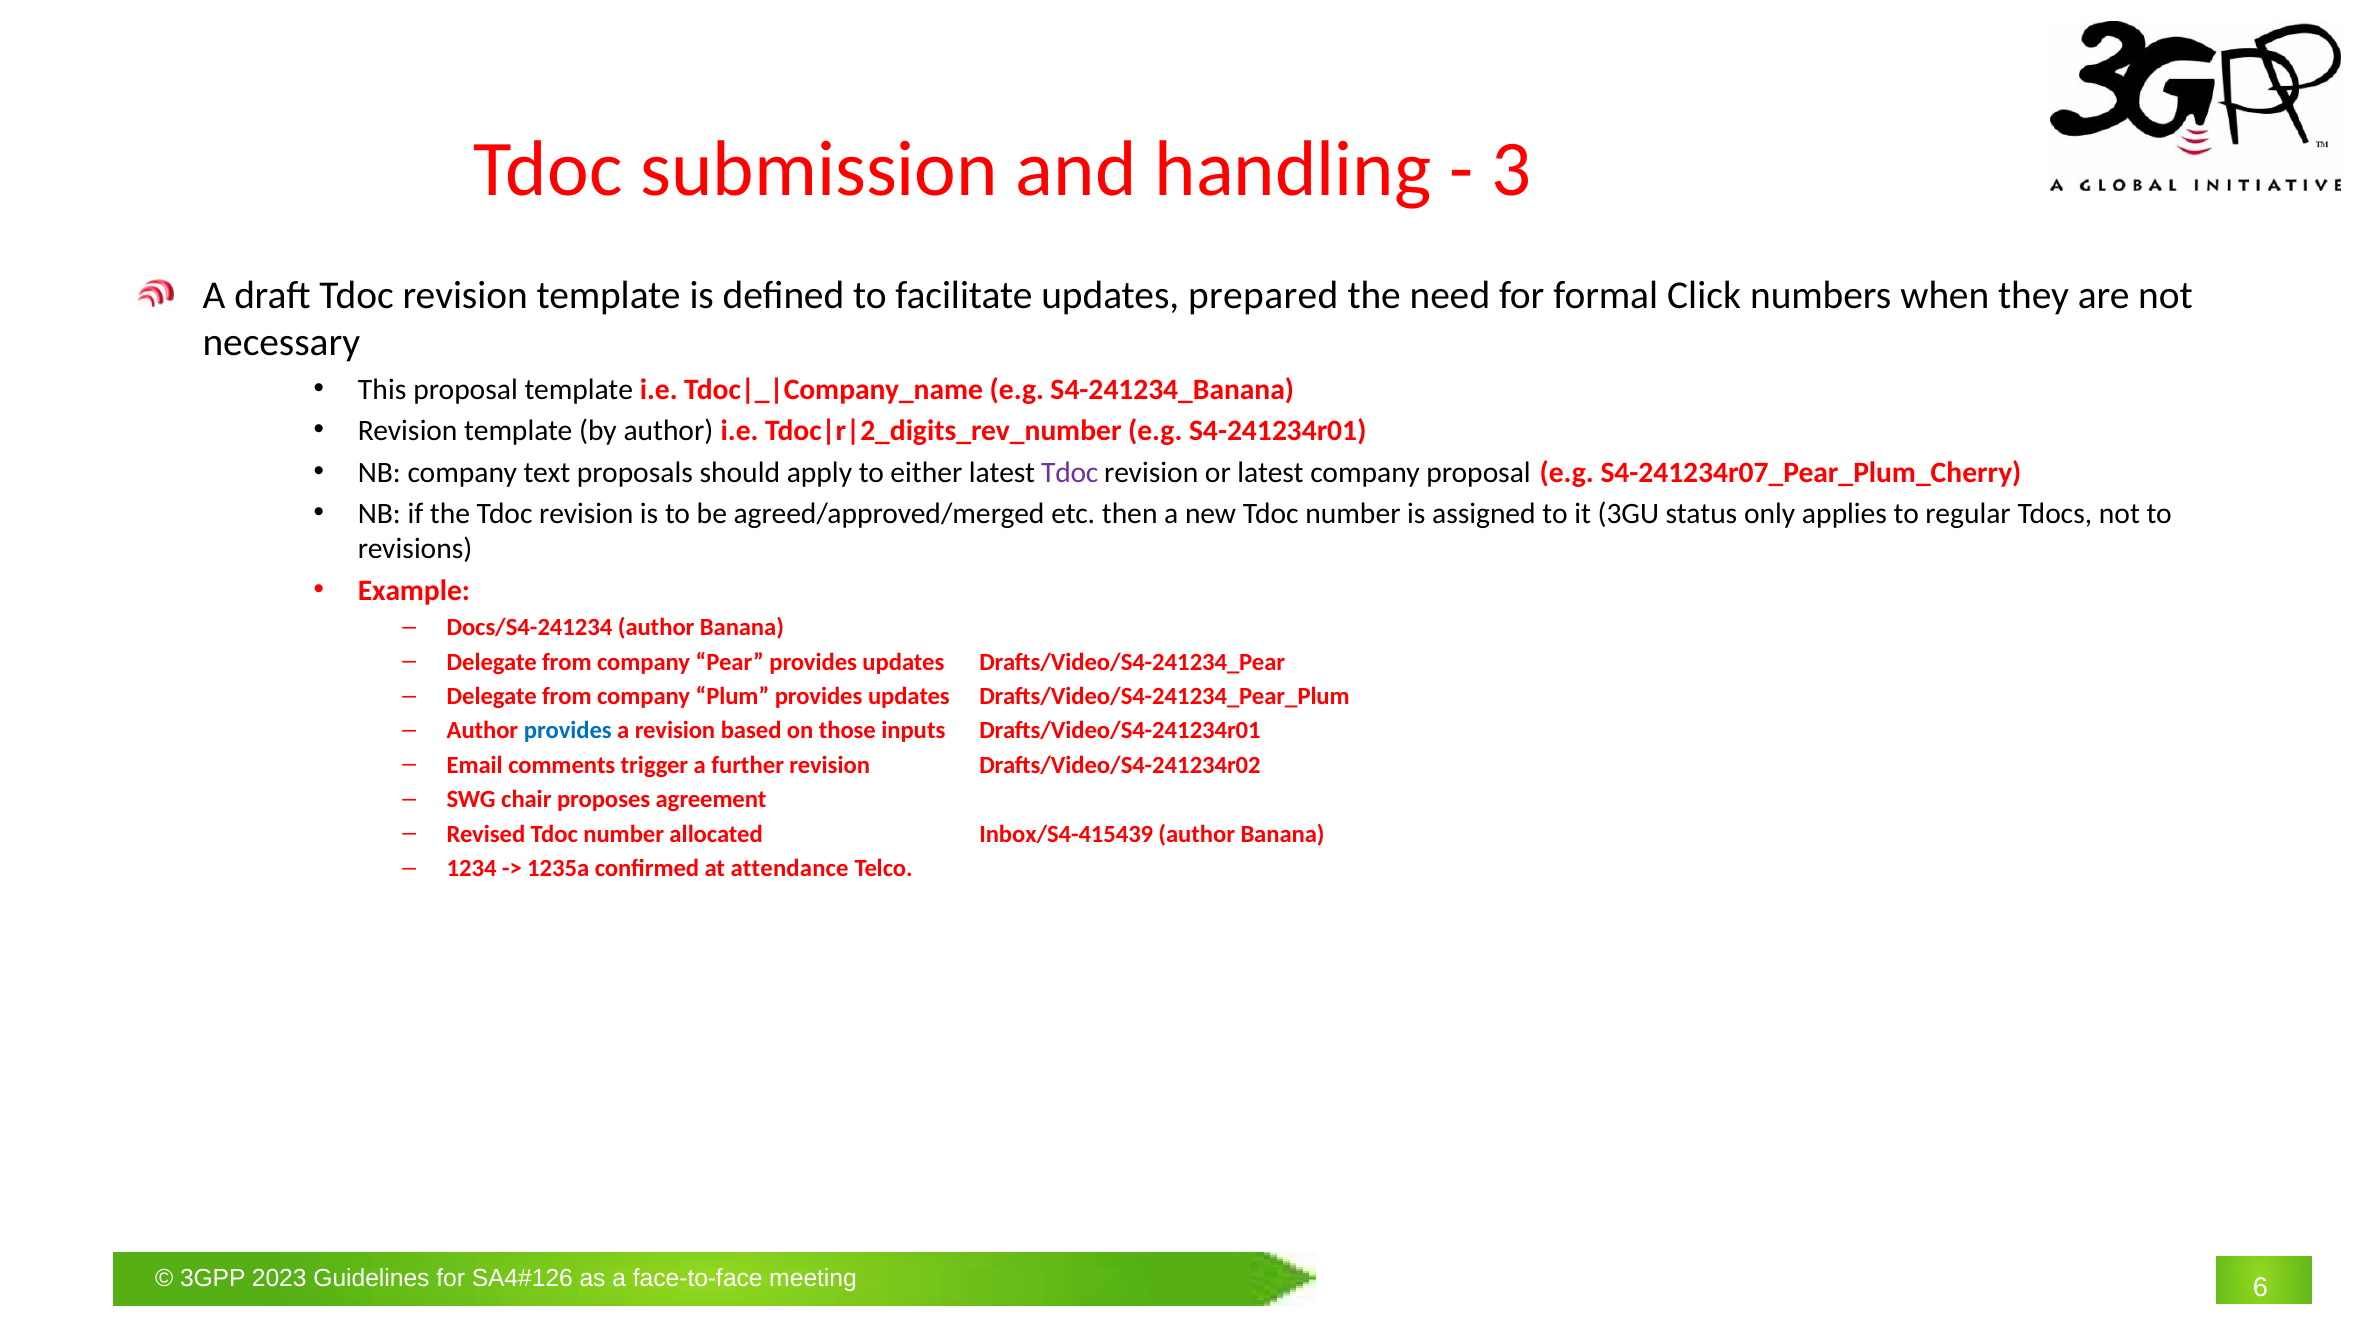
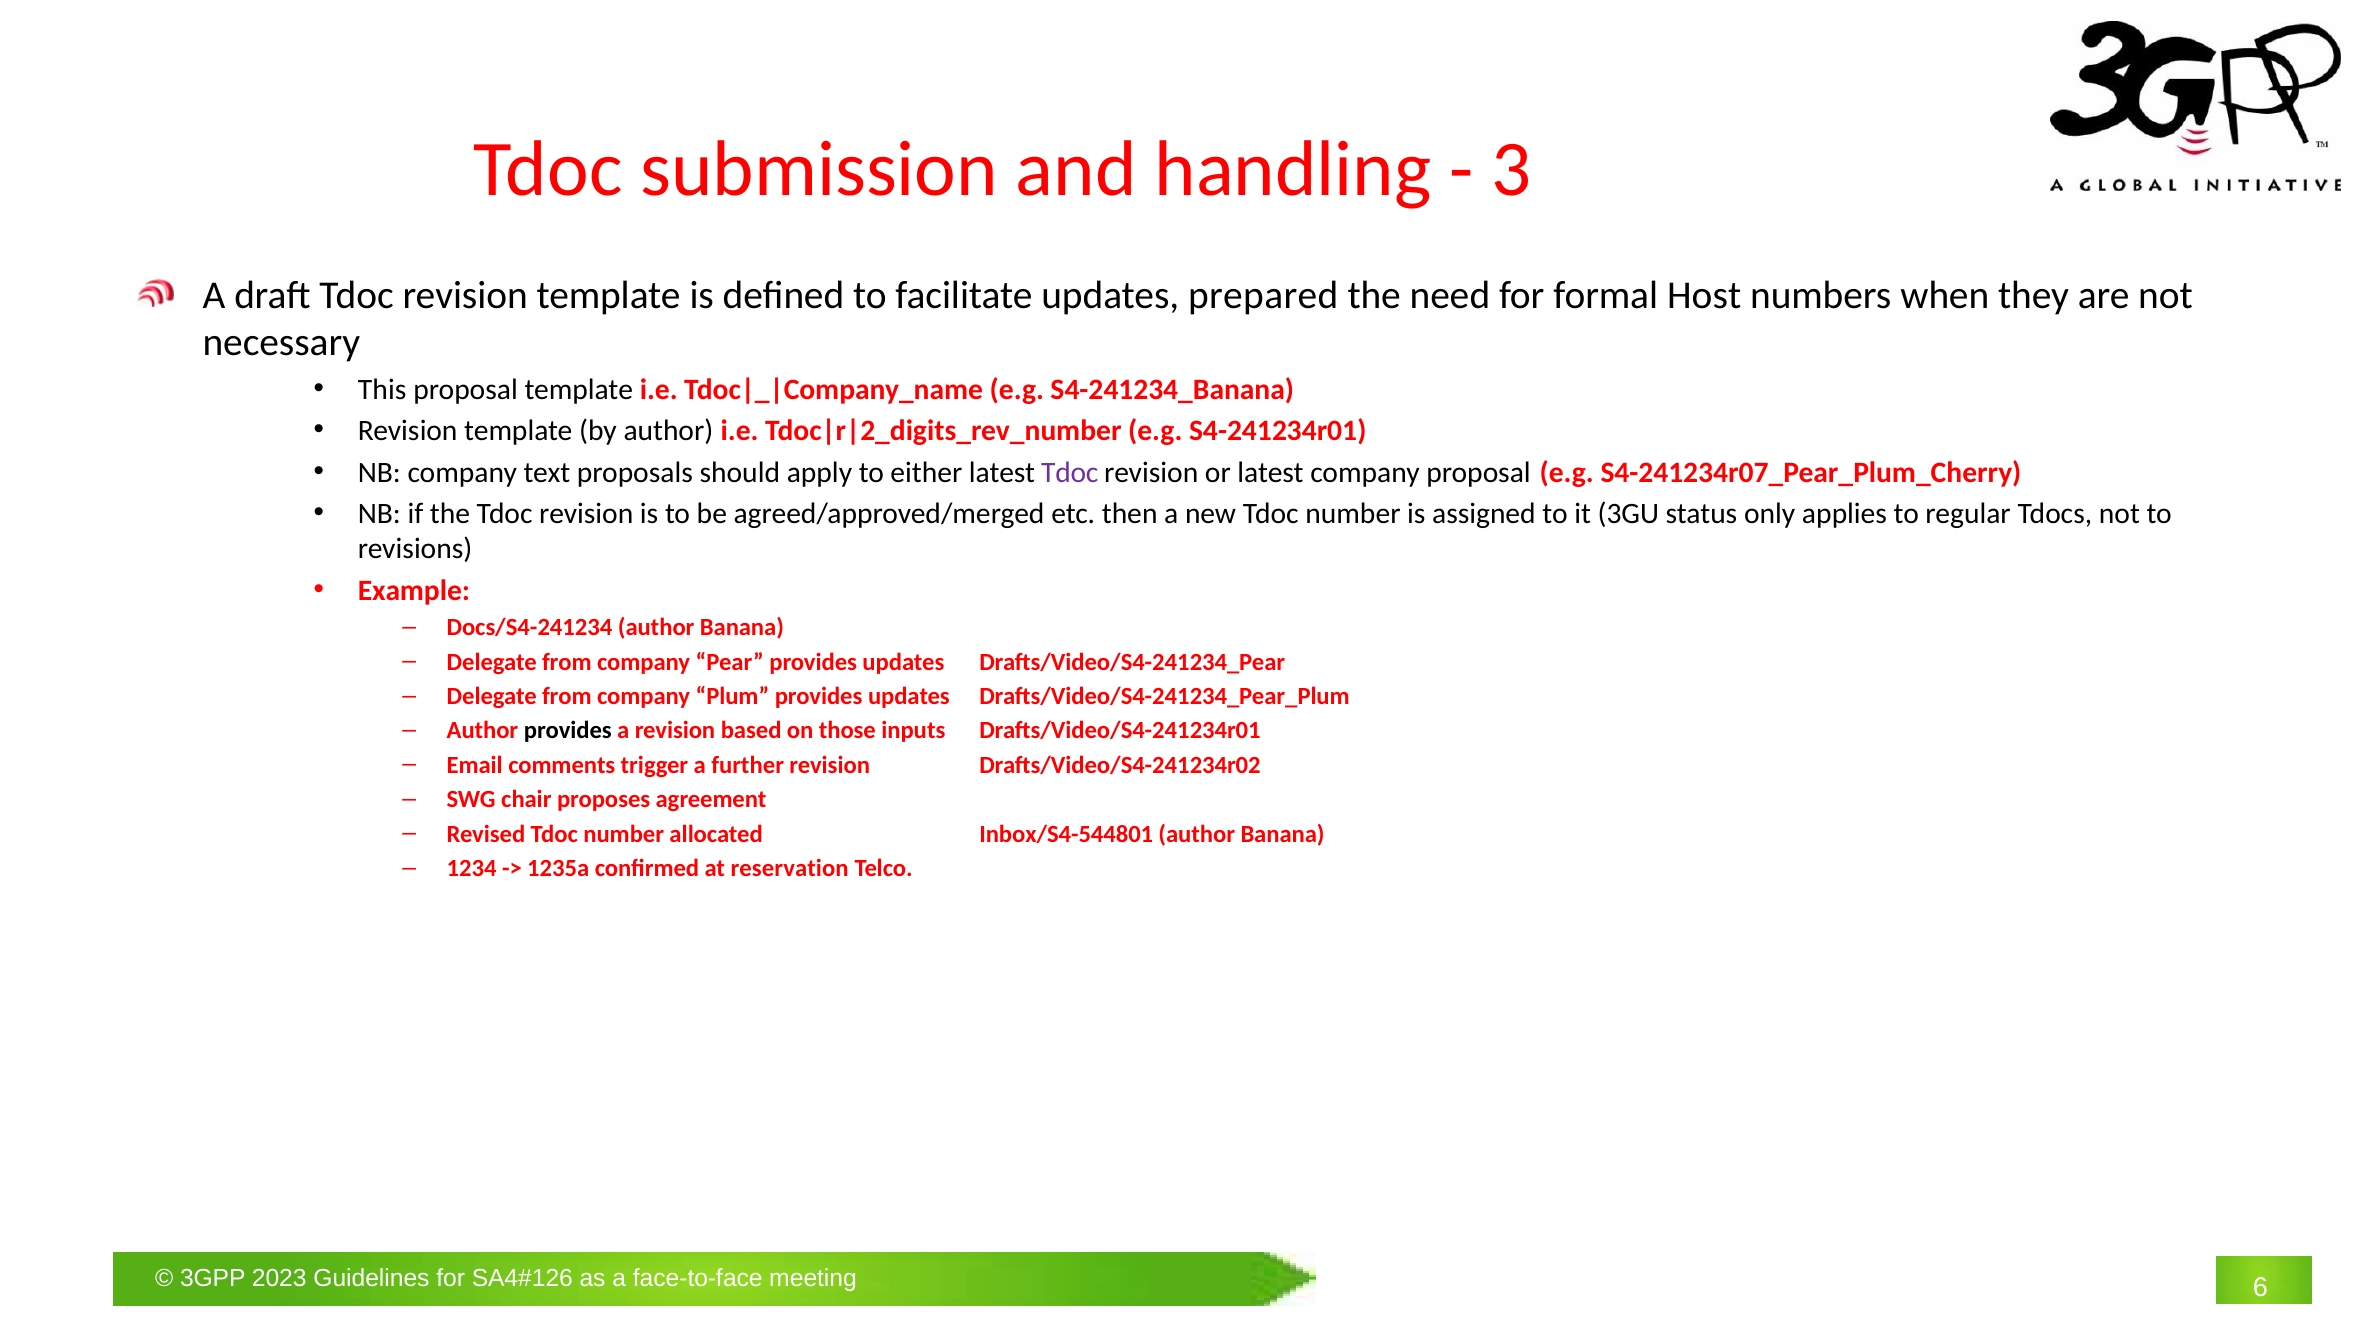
Click: Click -> Host
provides at (568, 731) colour: blue -> black
Inbox/S4-415439: Inbox/S4-415439 -> Inbox/S4-544801
attendance: attendance -> reservation
